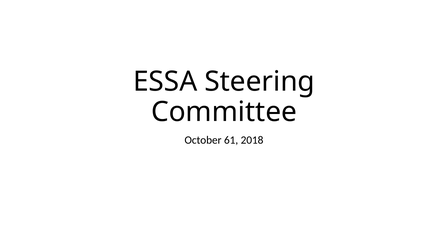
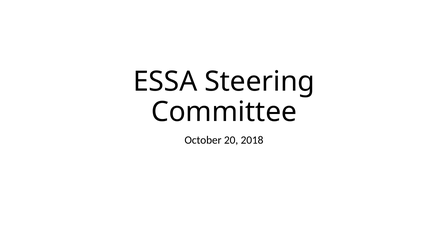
61: 61 -> 20
